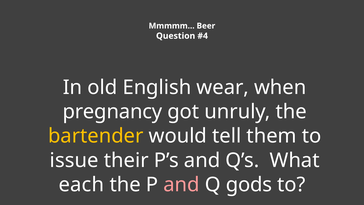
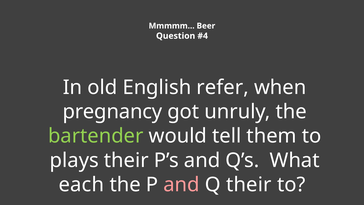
wear: wear -> refer
bartender colour: yellow -> light green
issue: issue -> plays
Q gods: gods -> their
